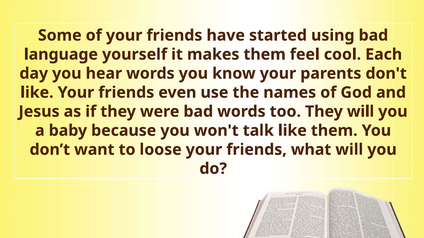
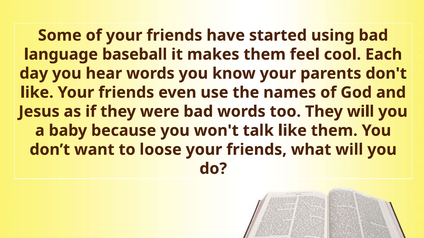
yourself: yourself -> baseball
